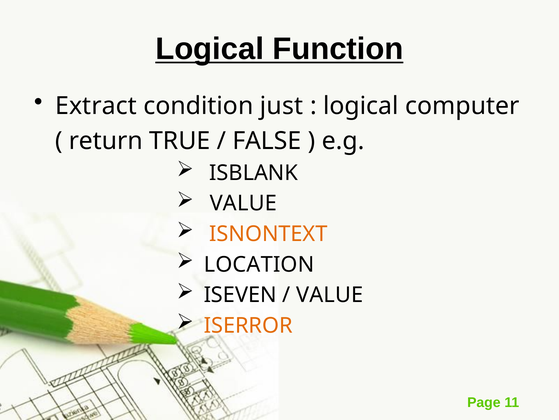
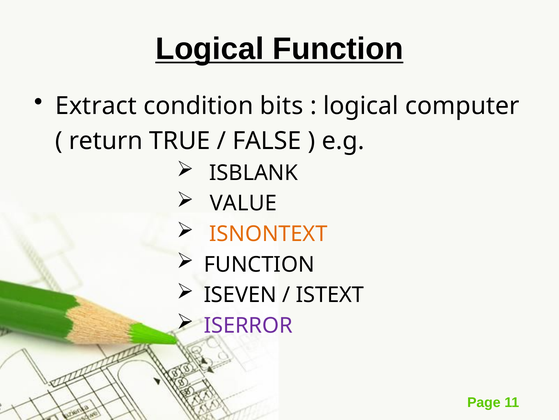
just: just -> bits
LOCATION at (259, 264): LOCATION -> FUNCTION
VALUE at (330, 294): VALUE -> ISTEXT
ISERROR colour: orange -> purple
